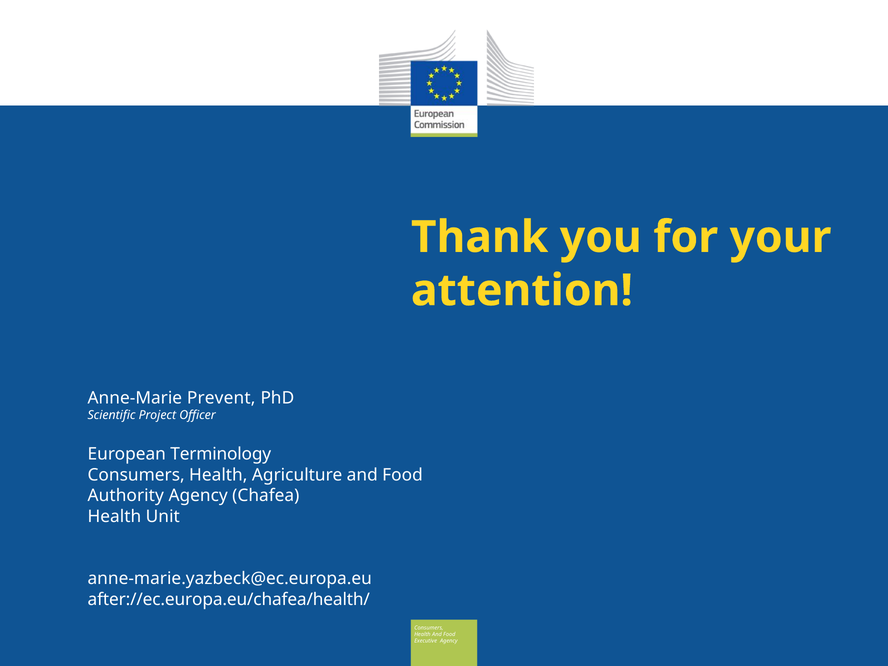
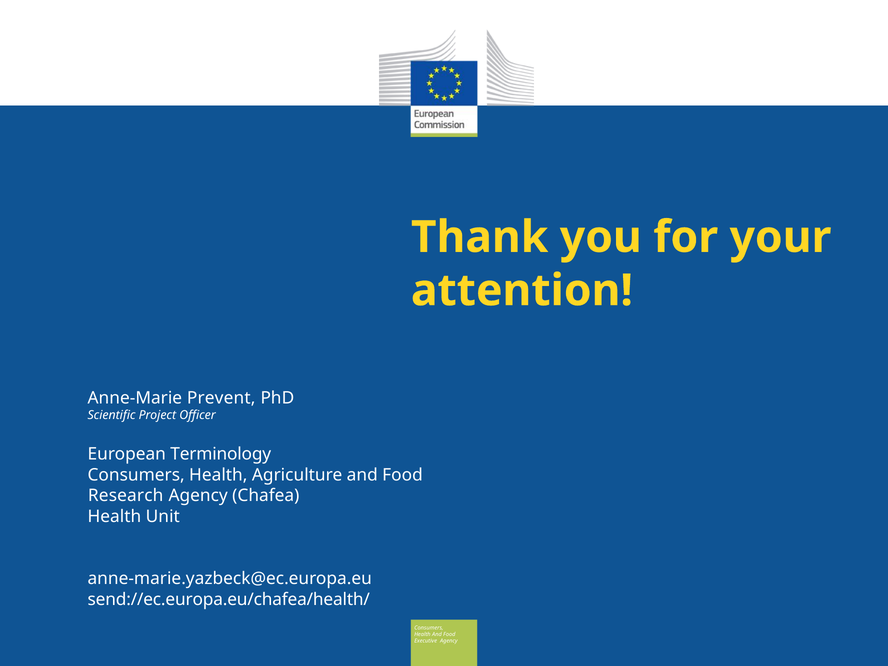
Authority: Authority -> Research
after://ec.europa.eu/chafea/health/: after://ec.europa.eu/chafea/health/ -> send://ec.europa.eu/chafea/health/
